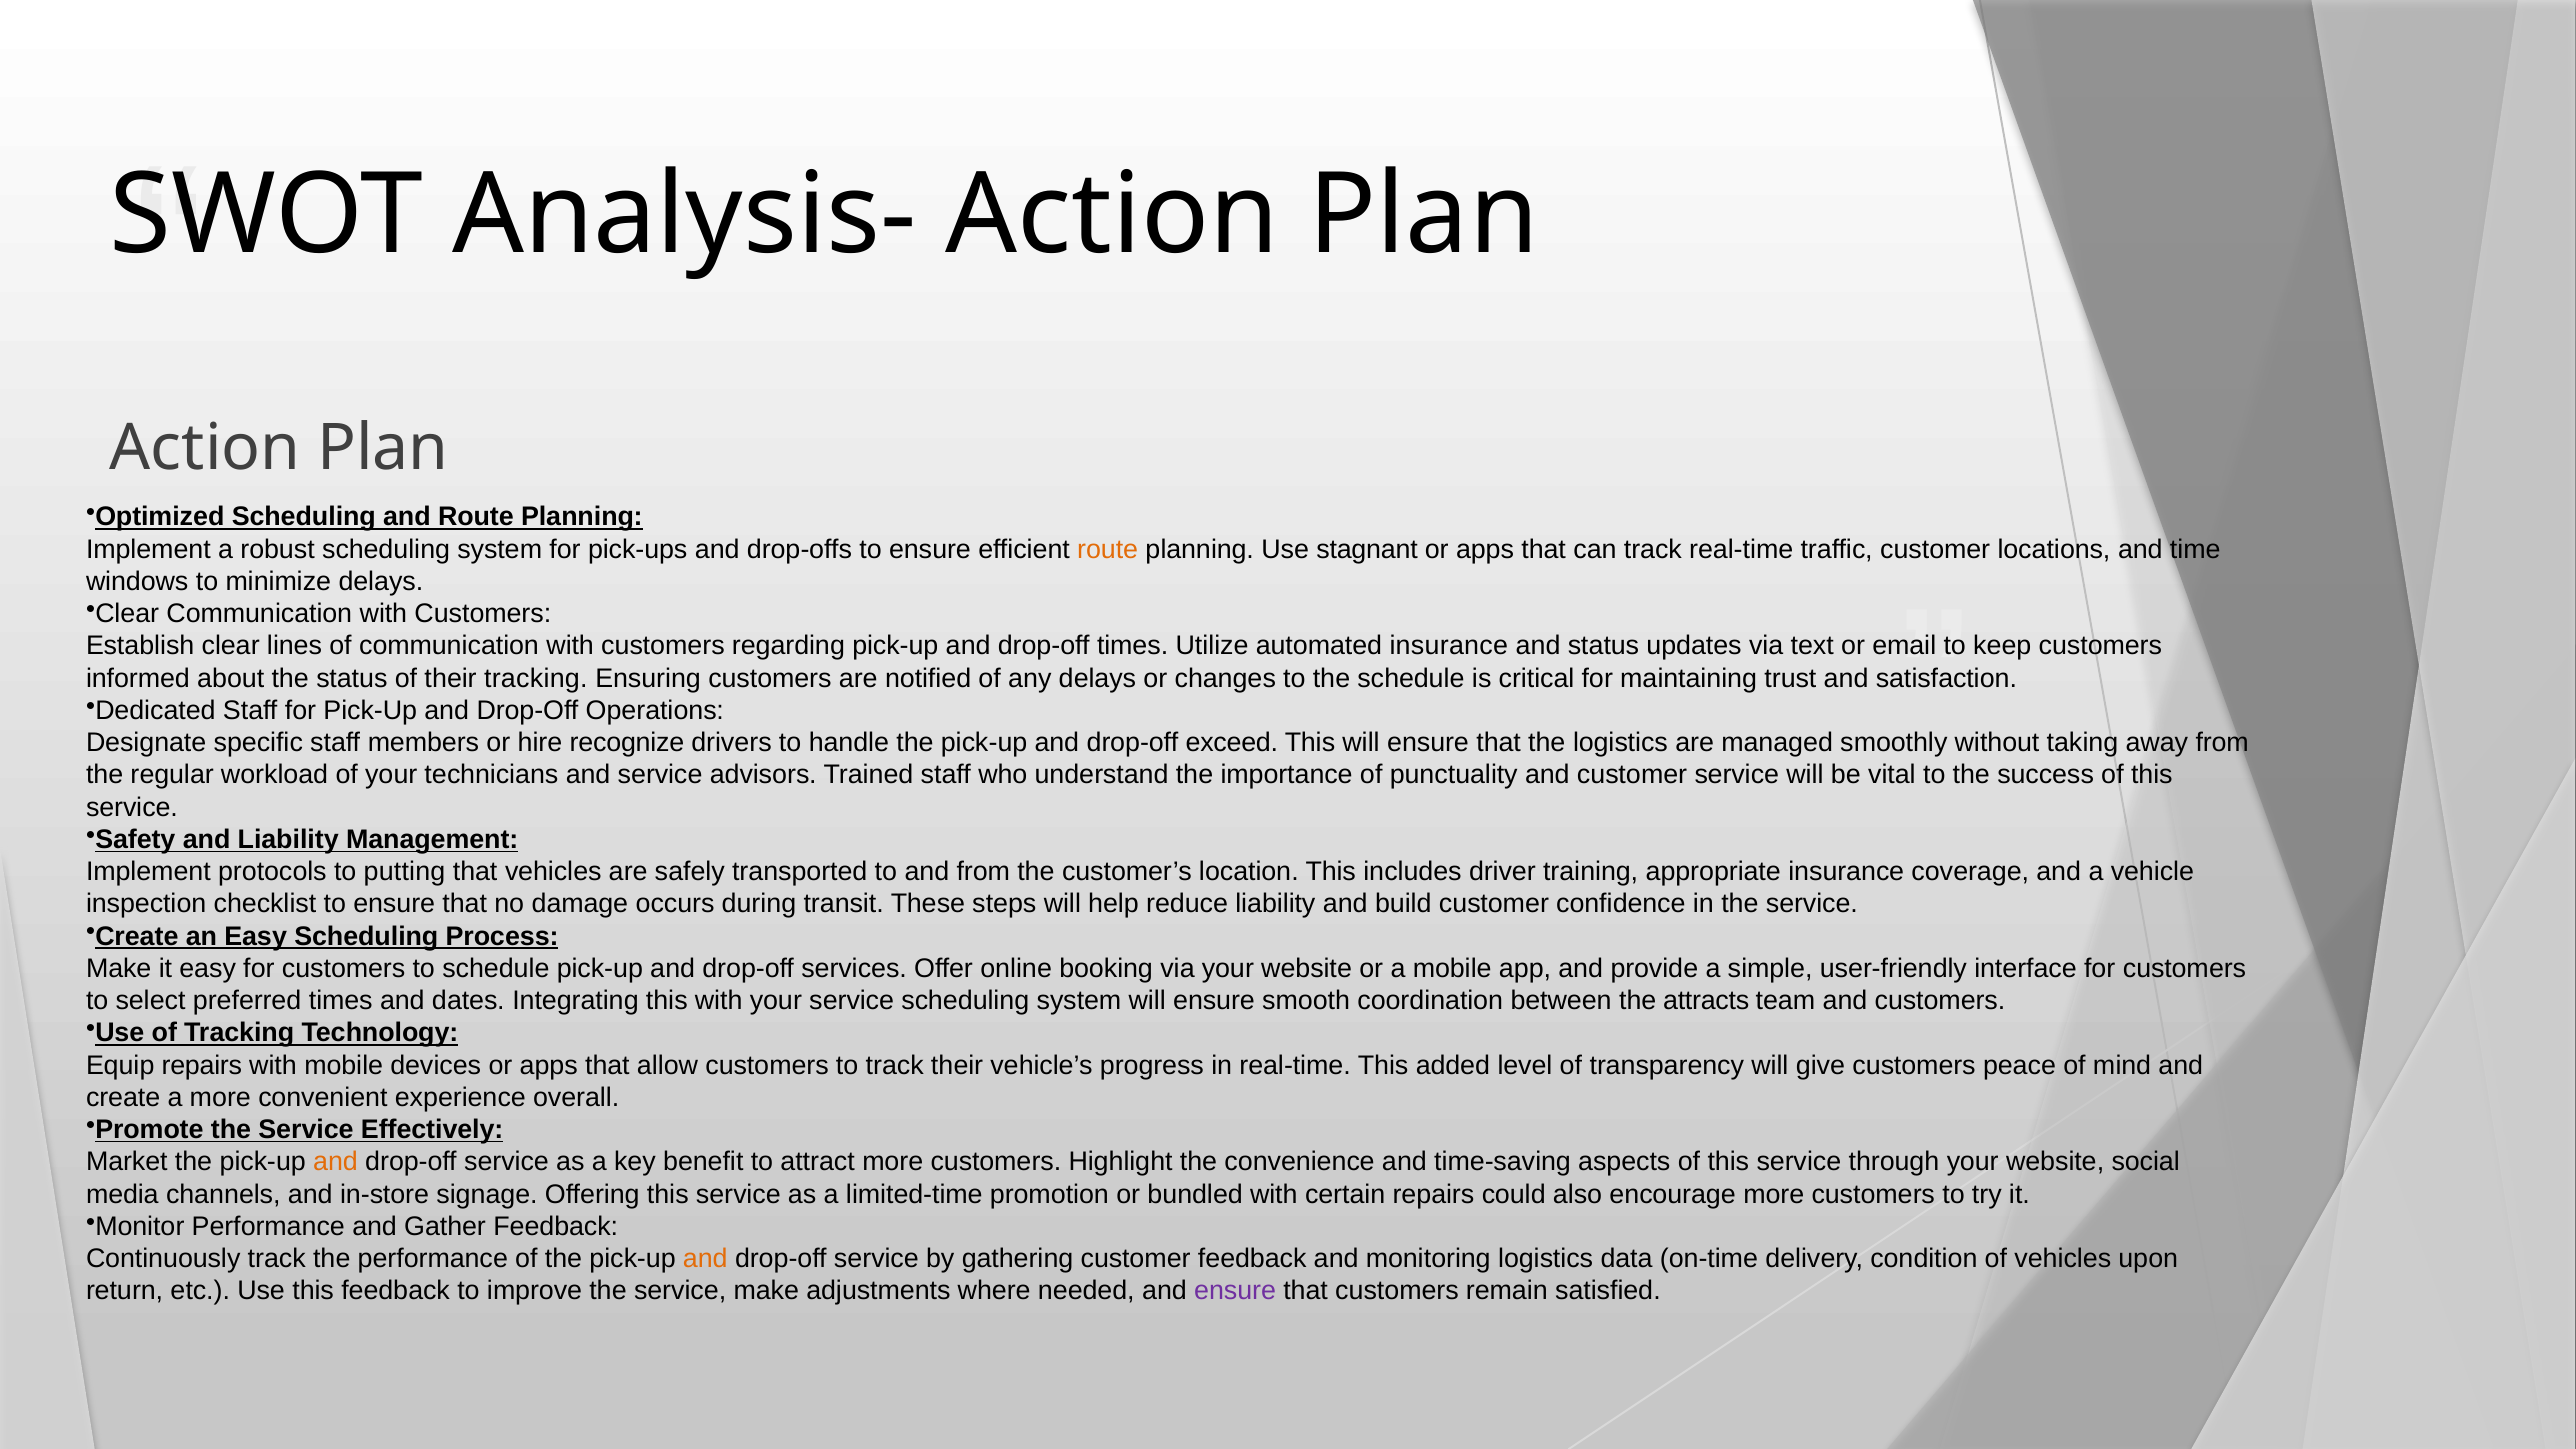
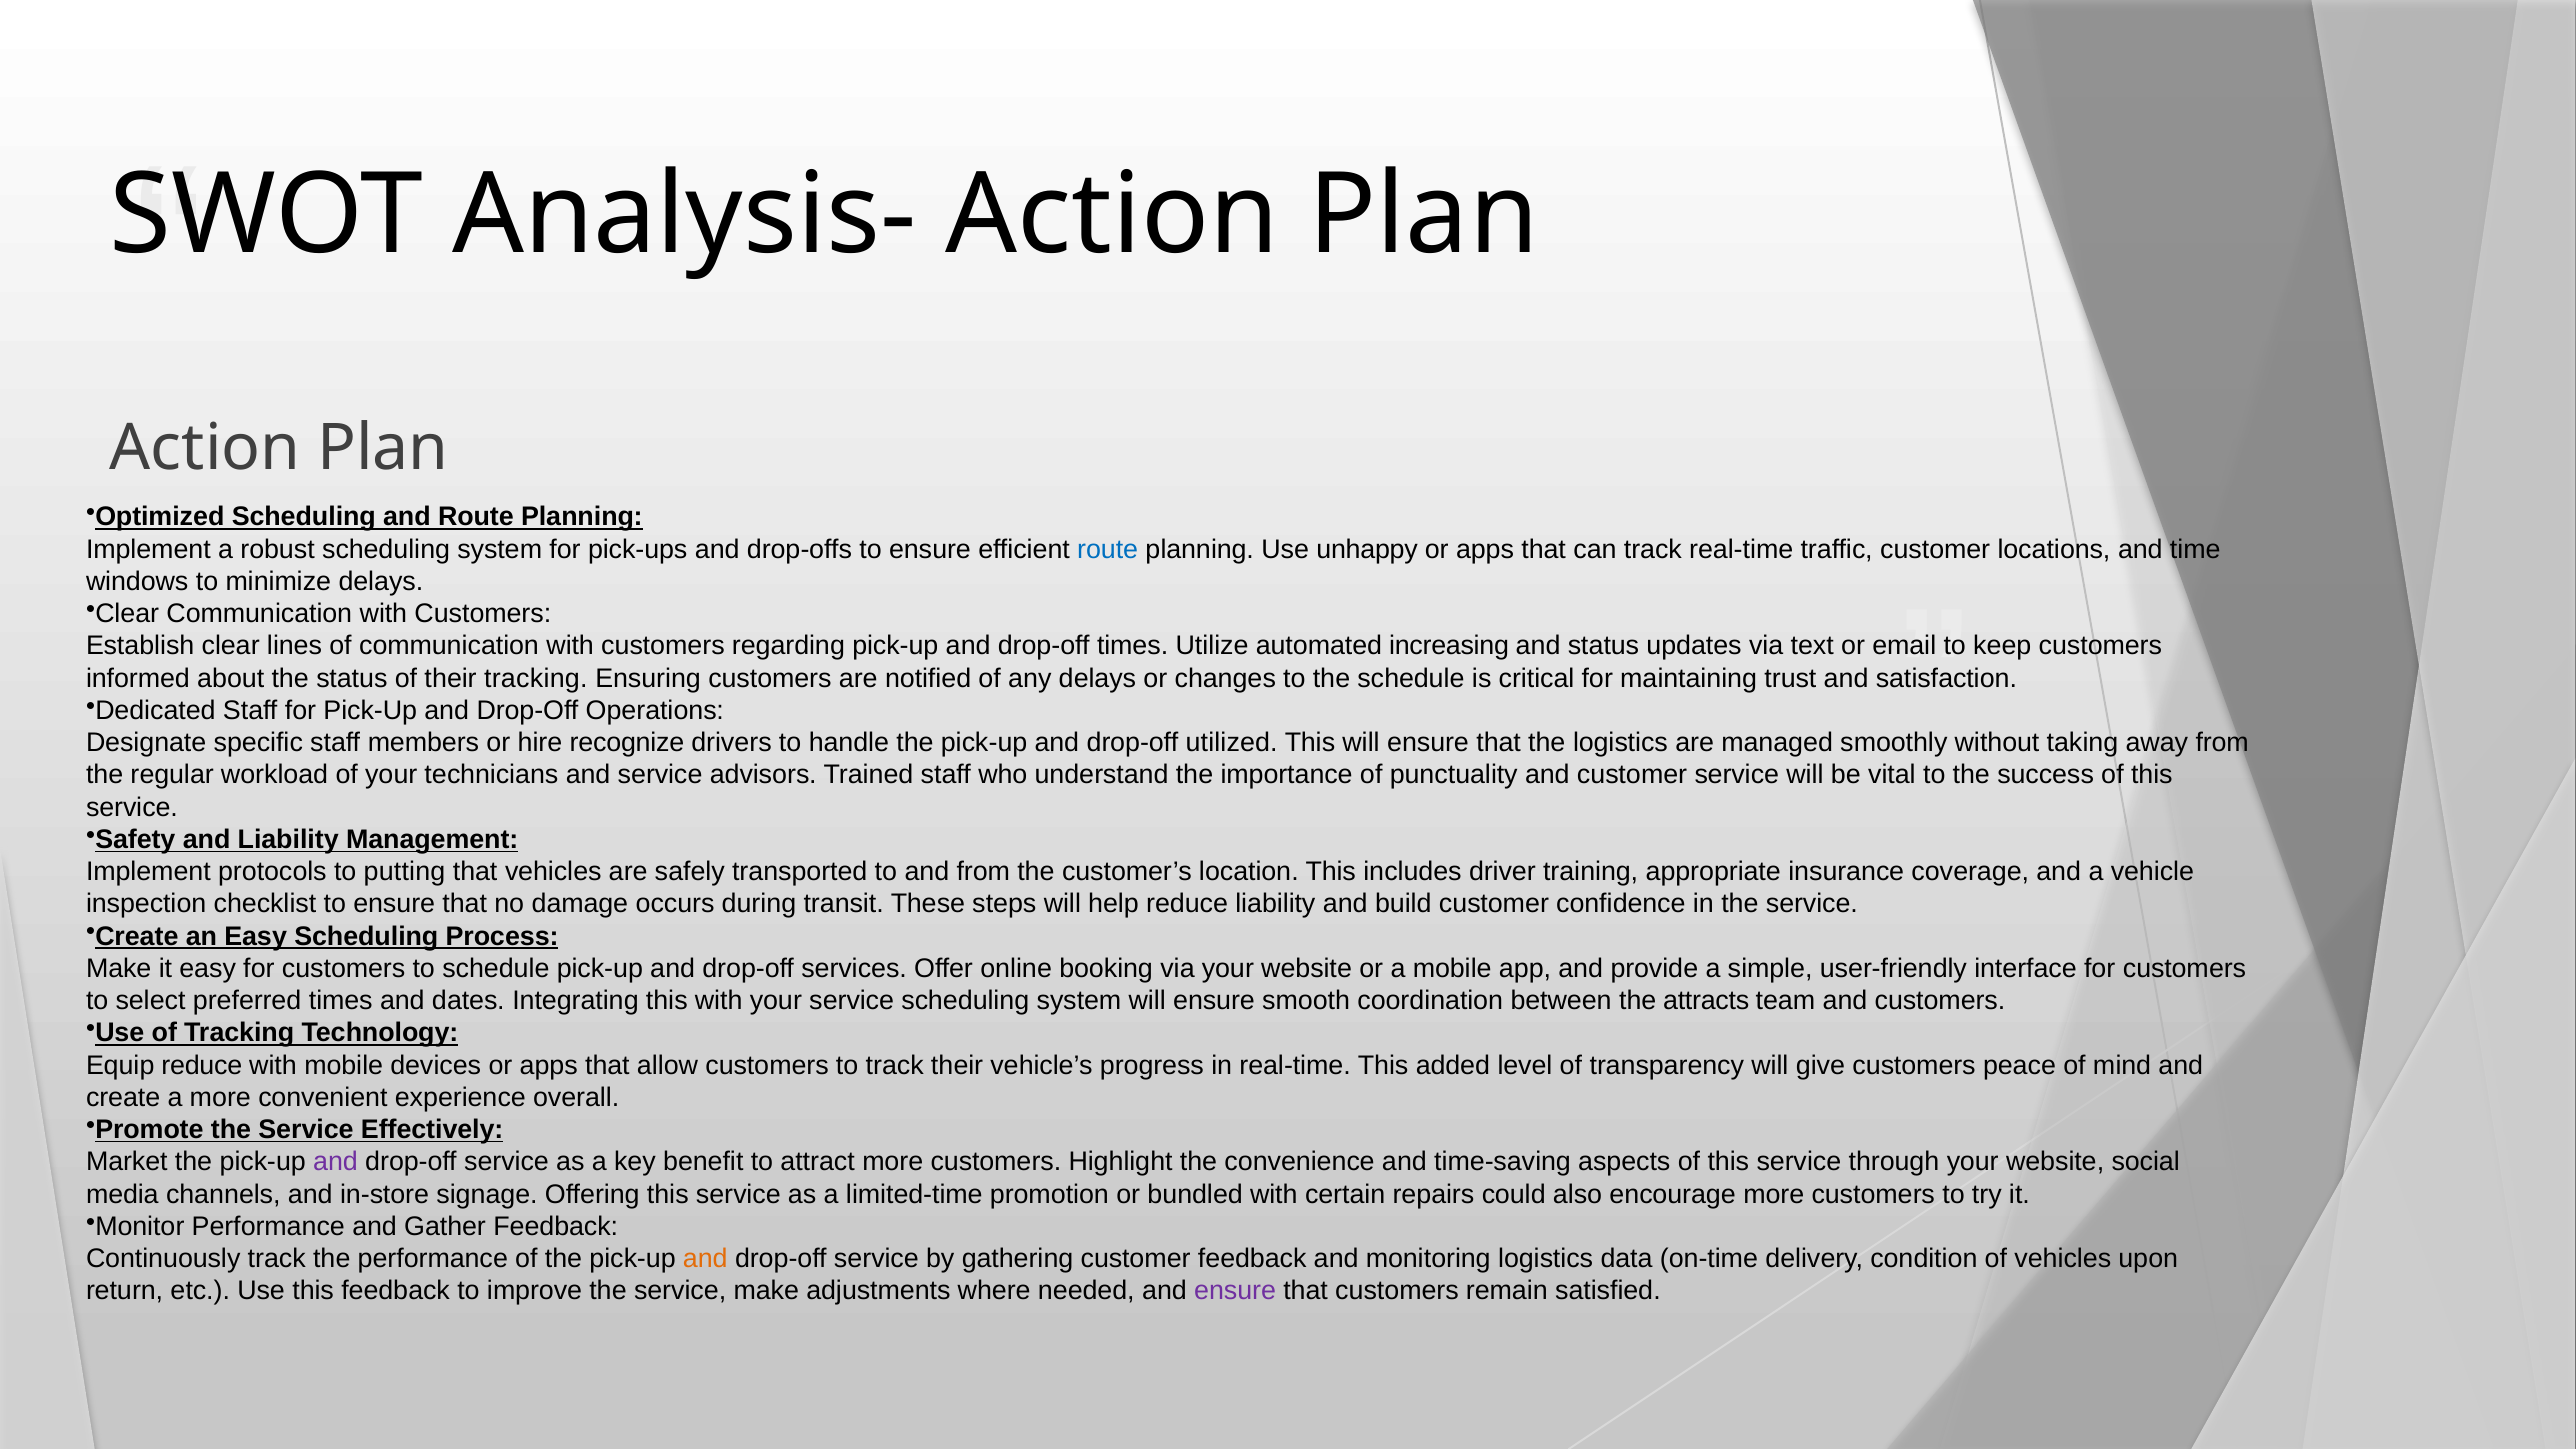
route at (1108, 549) colour: orange -> blue
stagnant: stagnant -> unhappy
automated insurance: insurance -> increasing
exceed: exceed -> utilized
Equip repairs: repairs -> reduce
and at (335, 1162) colour: orange -> purple
